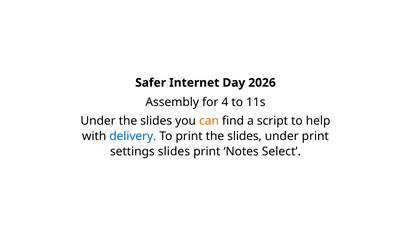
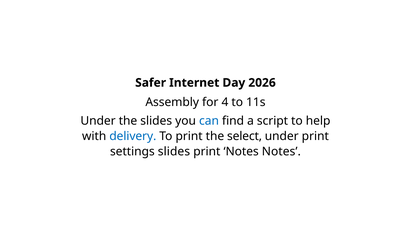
can colour: orange -> blue
print the slides: slides -> select
Notes Select: Select -> Notes
